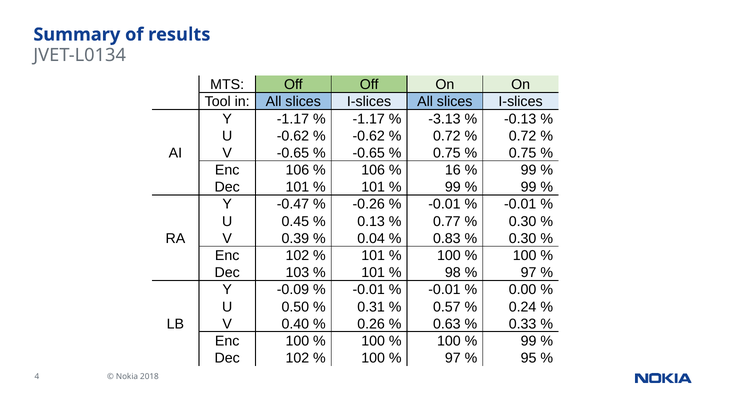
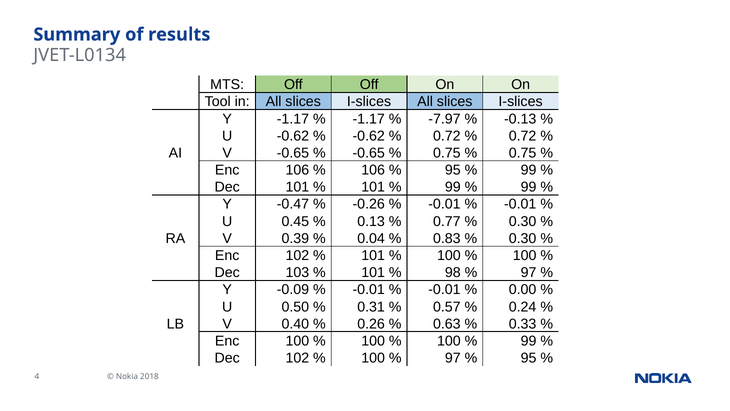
-3.13: -3.13 -> -7.97
16 at (453, 170): 16 -> 95
